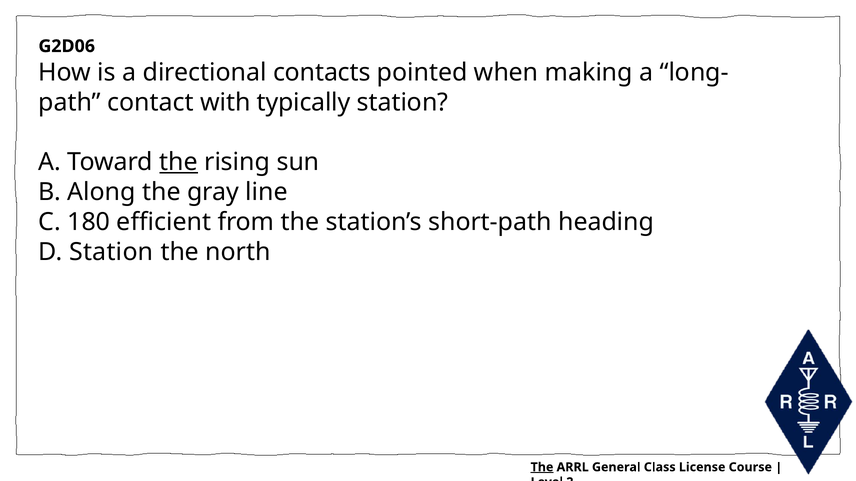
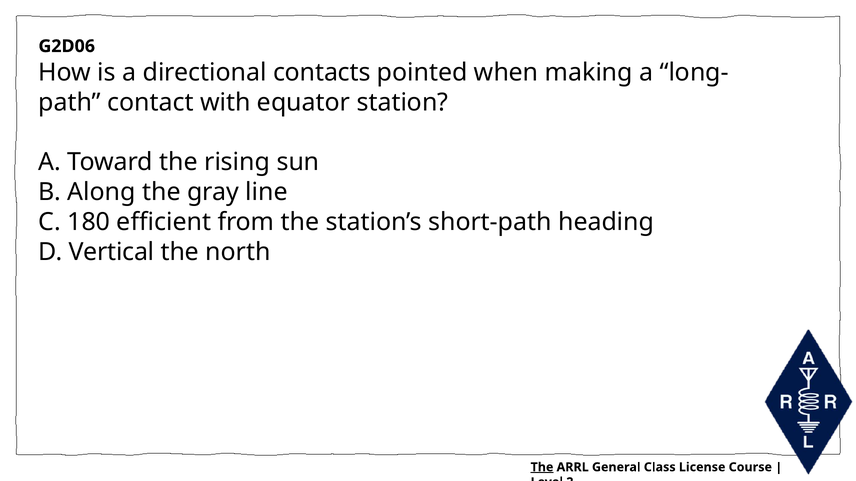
typically: typically -> equator
the at (179, 162) underline: present -> none
D Station: Station -> Vertical
